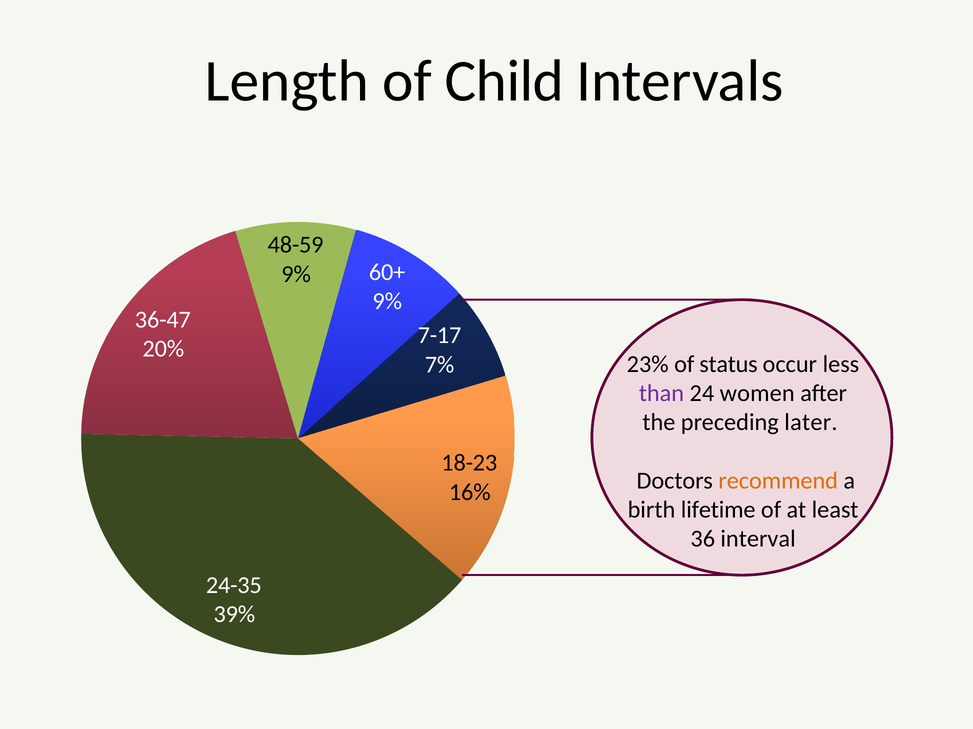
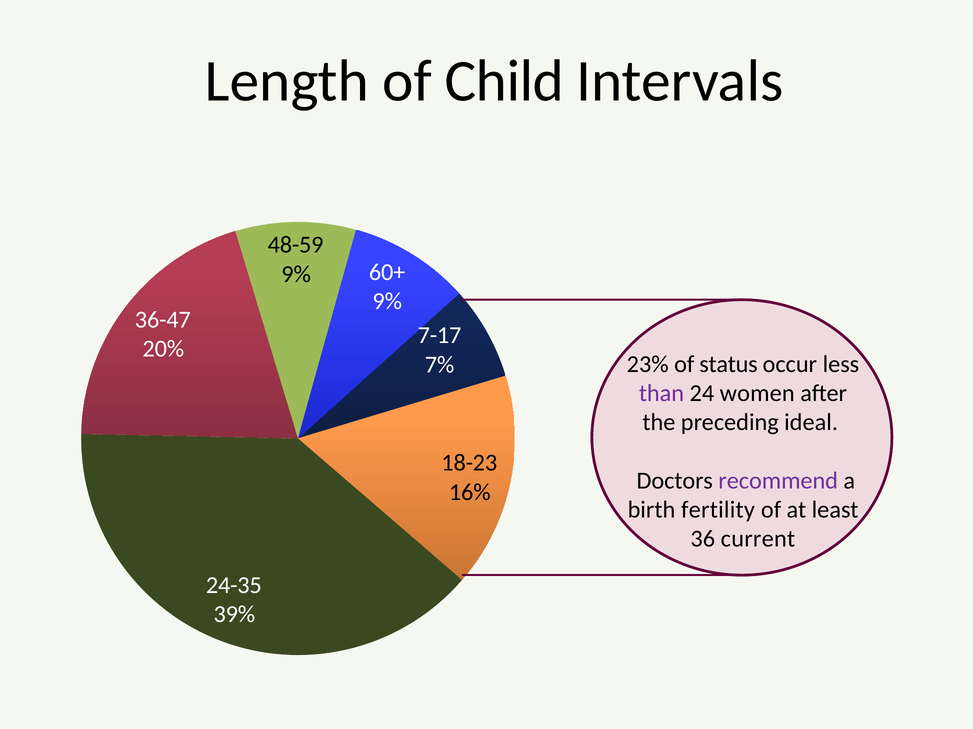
later: later -> ideal
recommend colour: orange -> purple
lifetime: lifetime -> fertility
interval: interval -> current
